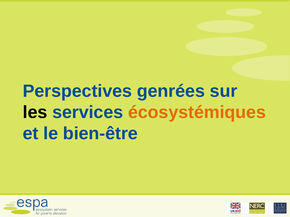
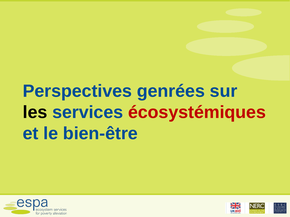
écosystémiques colour: orange -> red
